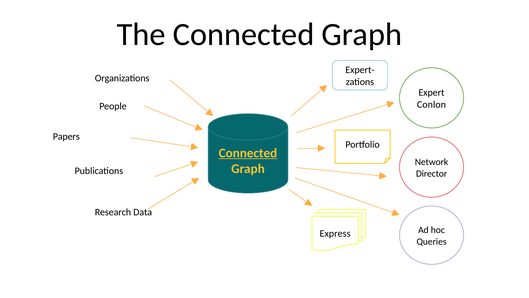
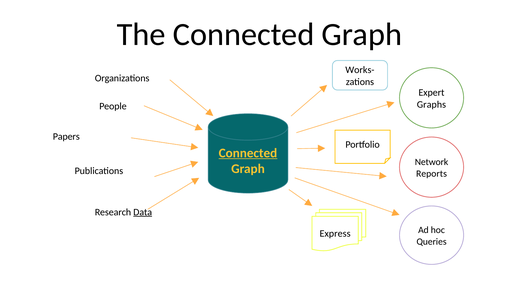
Expert-: Expert- -> Works-
Conlon: Conlon -> Graphs
Director: Director -> Reports
Data underline: none -> present
